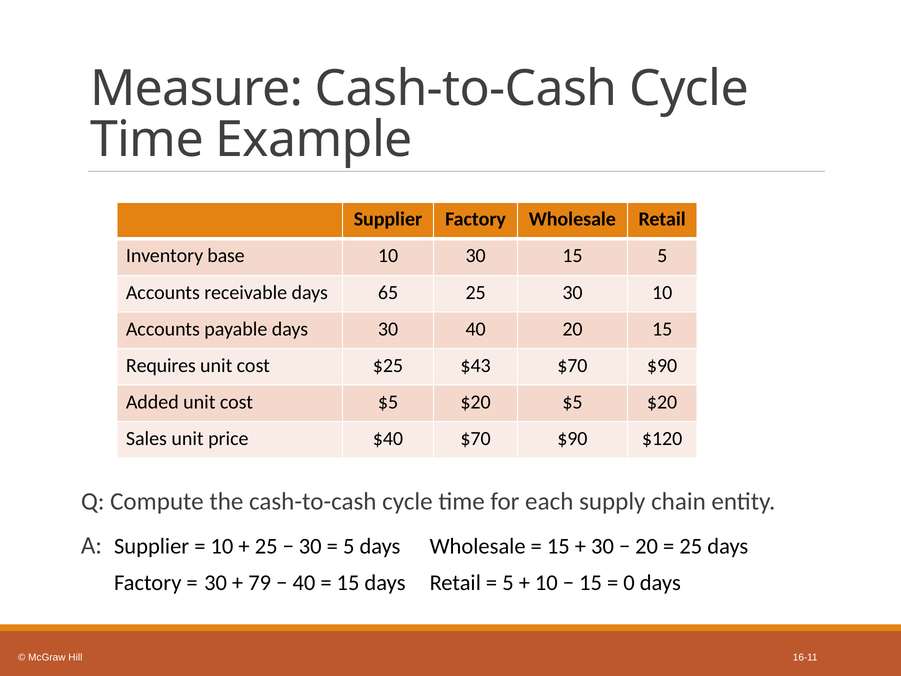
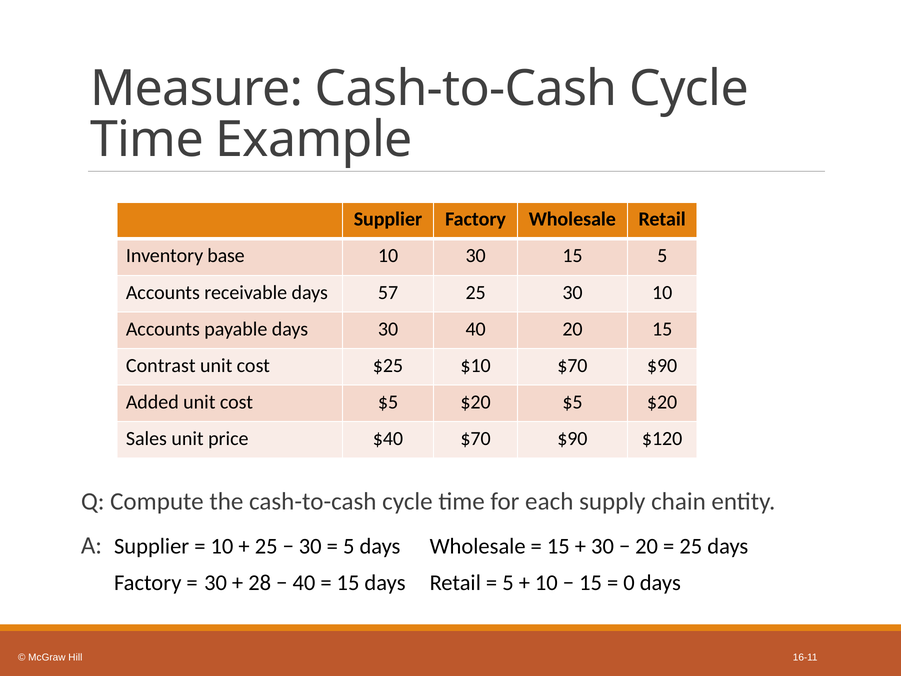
65: 65 -> 57
Requires: Requires -> Contrast
$43: $43 -> $10
79: 79 -> 28
